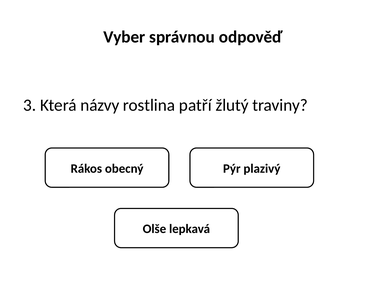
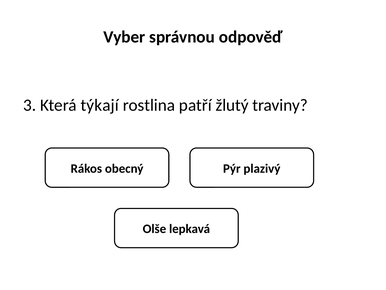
názvy: názvy -> týkají
